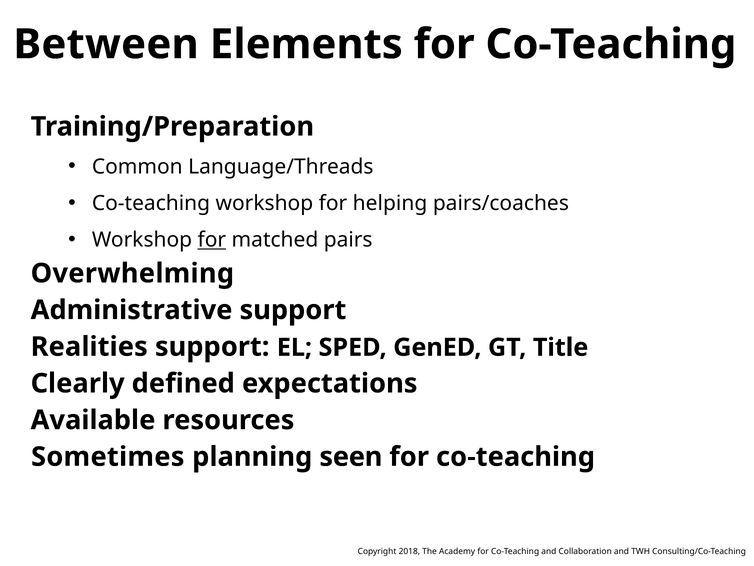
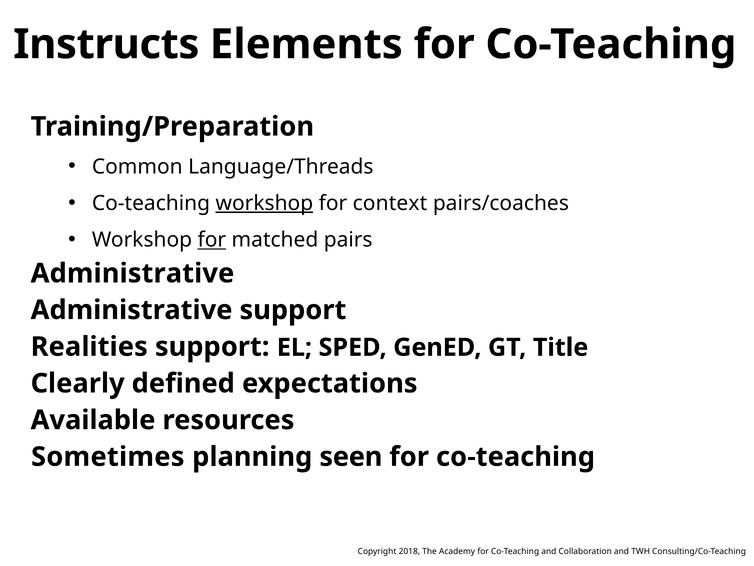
Between: Between -> Instructs
workshop at (264, 203) underline: none -> present
helping: helping -> context
Overwhelming at (132, 273): Overwhelming -> Administrative
